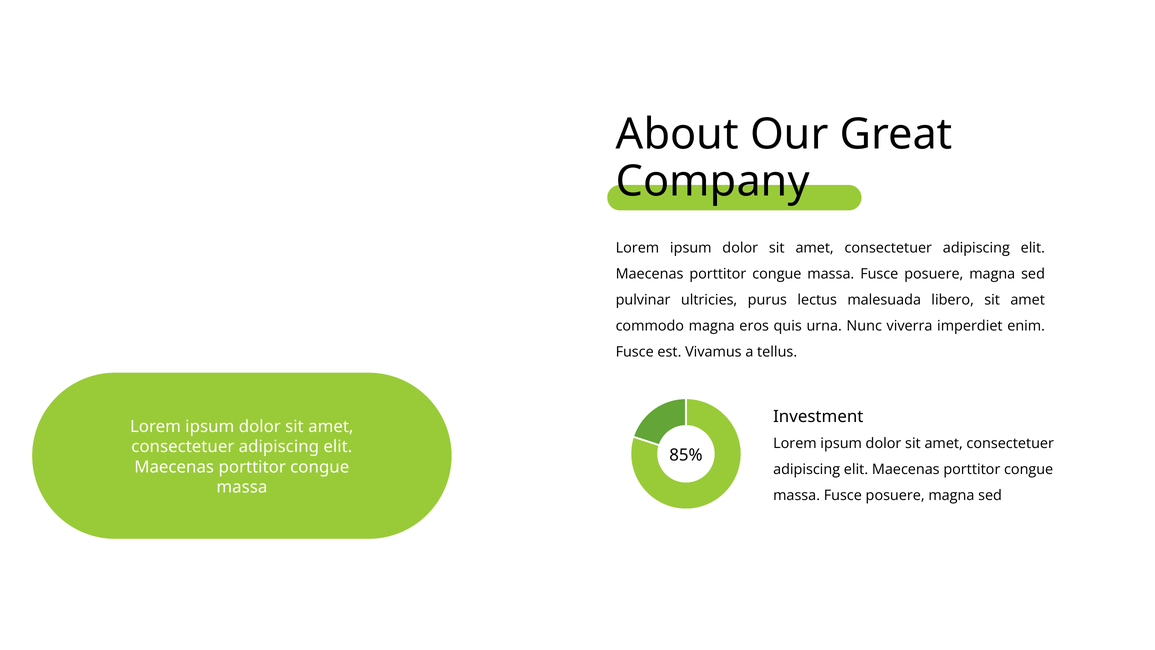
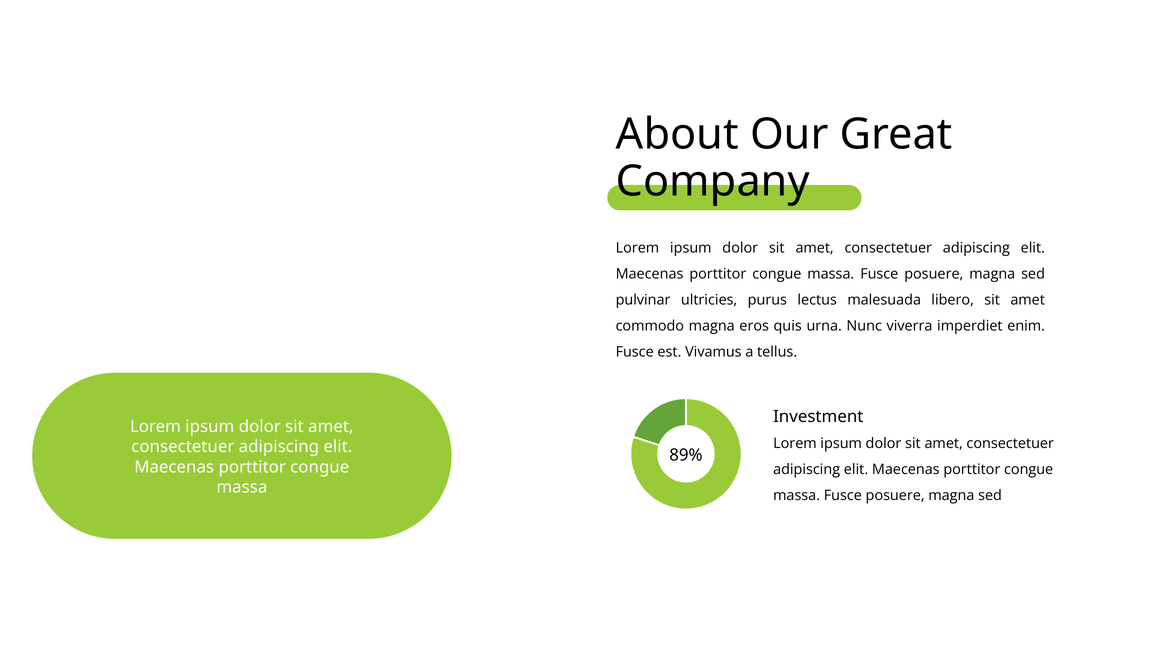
85%: 85% -> 89%
